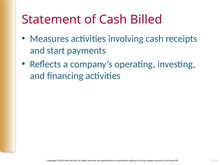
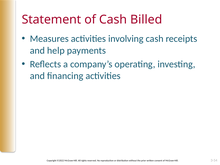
start: start -> help
